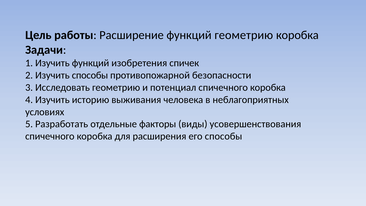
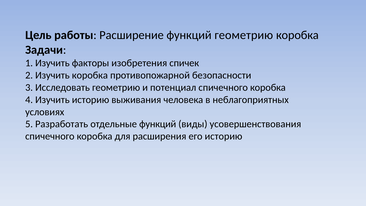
Изучить функций: функций -> факторы
Изучить способы: способы -> коробка
отдельные факторы: факторы -> функций
его способы: способы -> историю
